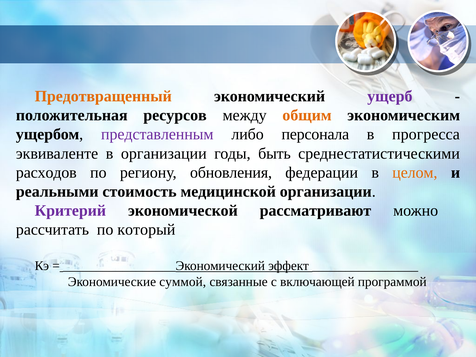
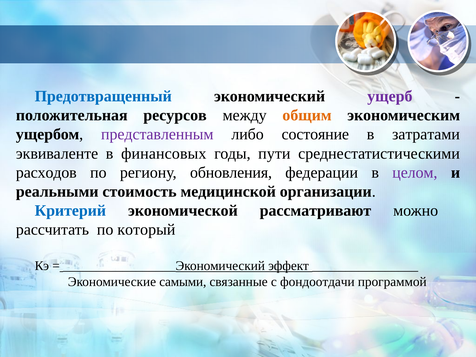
Предотвращенный colour: orange -> blue
персонала: персонала -> состояние
прогресса: прогресса -> затратами
в организации: организации -> финансовых
быть: быть -> пути
целом colour: orange -> purple
Критерий colour: purple -> blue
суммой: суммой -> самыми
включающей: включающей -> фондоотдачи
